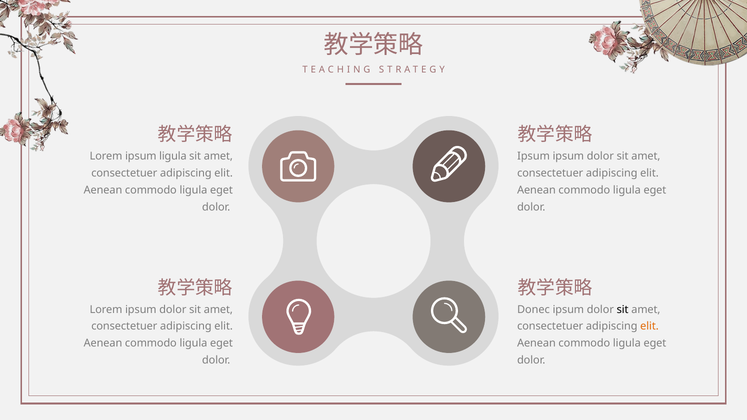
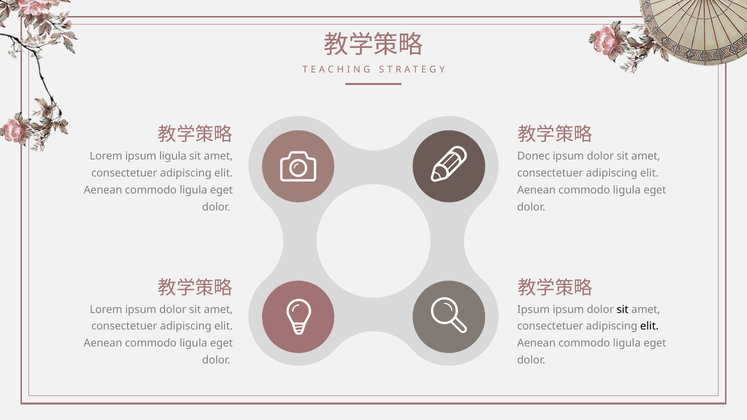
Ipsum at (533, 156): Ipsum -> Donec
Donec at (534, 310): Donec -> Ipsum
elit at (649, 327) colour: orange -> black
